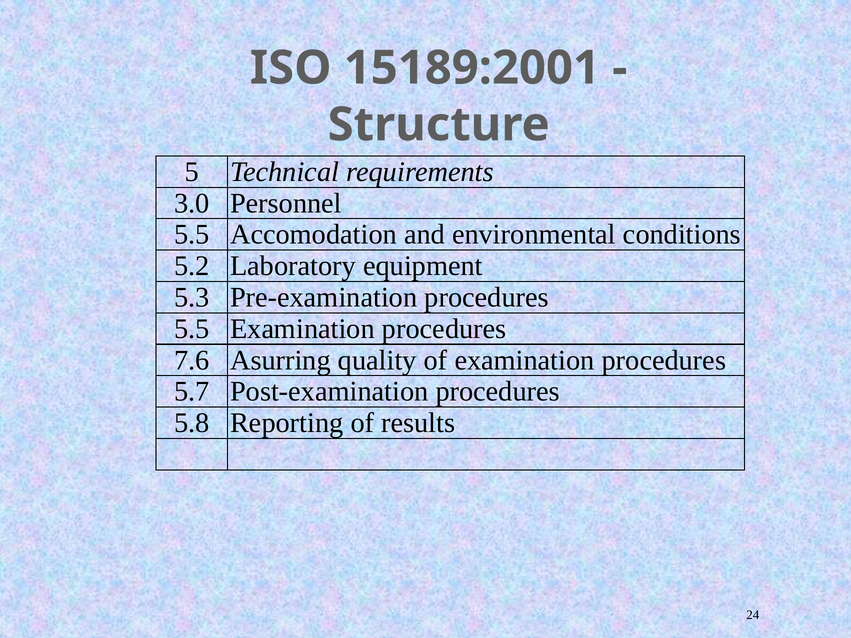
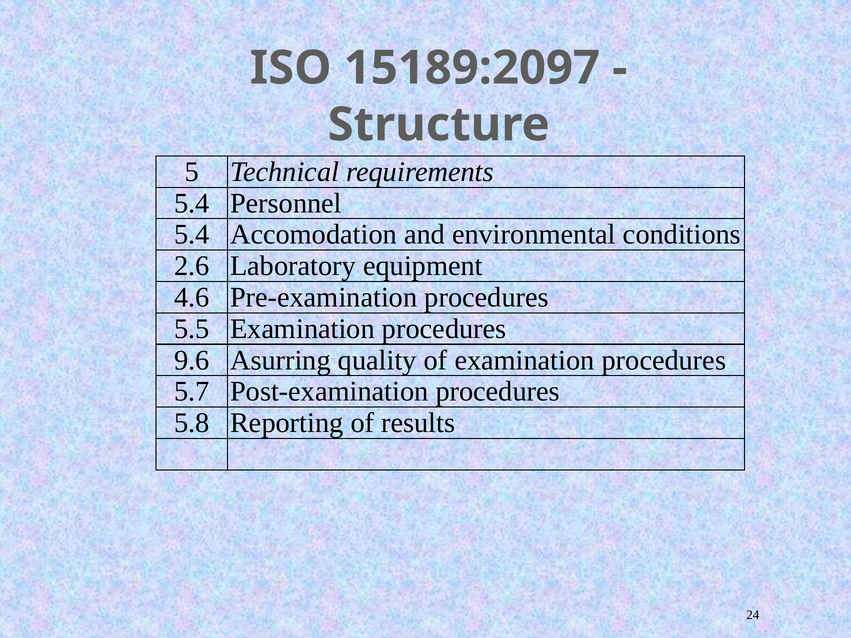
15189:2001: 15189:2001 -> 15189:2097
3.0 at (192, 203): 3.0 -> 5.4
5.5 at (192, 235): 5.5 -> 5.4
5.2: 5.2 -> 2.6
5.3: 5.3 -> 4.6
7.6: 7.6 -> 9.6
